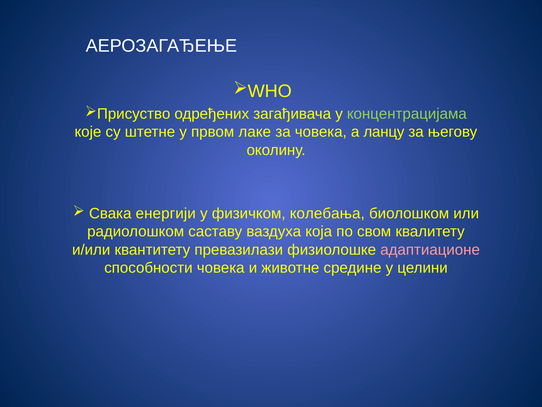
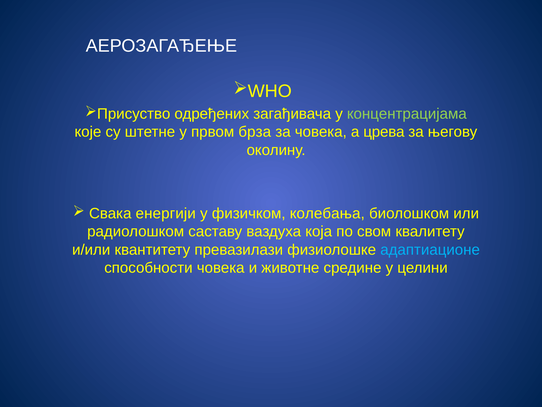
лаке: лаке -> брза
ланцу: ланцу -> црева
адаптиационе colour: pink -> light blue
